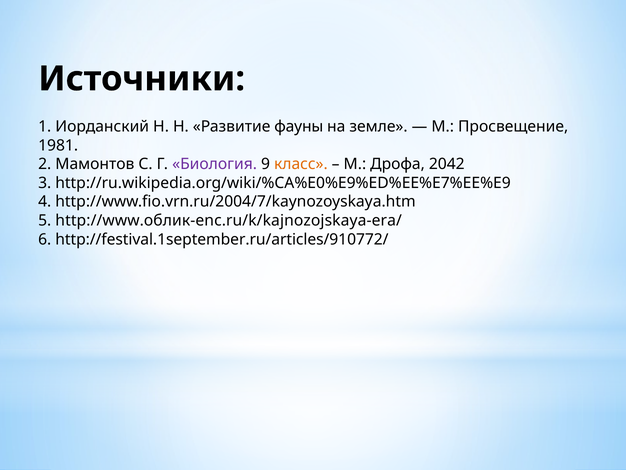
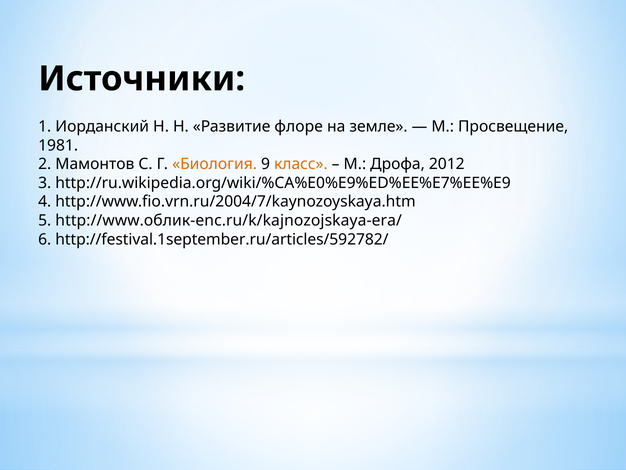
фауны: фауны -> флоре
Биология colour: purple -> orange
2042: 2042 -> 2012
http://festival.1september.ru/articles/910772/: http://festival.1september.ru/articles/910772/ -> http://festival.1september.ru/articles/592782/
